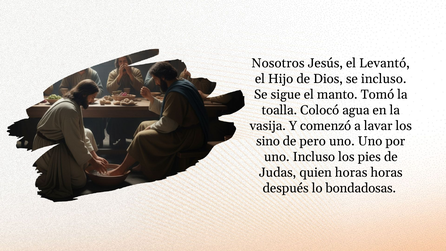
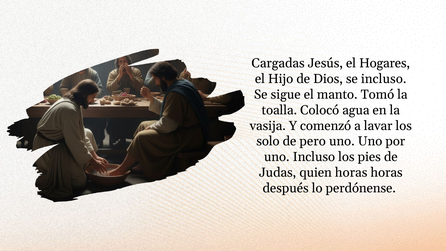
Nosotros: Nosotros -> Cargadas
Levantó: Levantó -> Hogares
sino: sino -> solo
bondadosas: bondadosas -> perdónense
